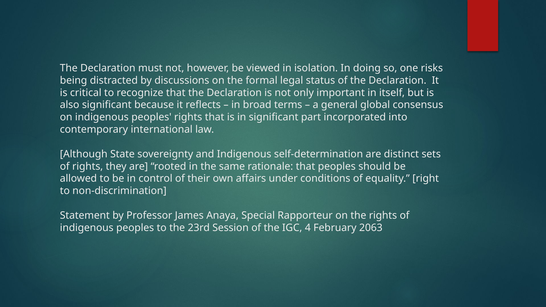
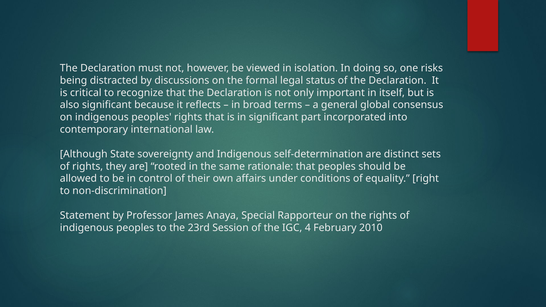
2063: 2063 -> 2010
